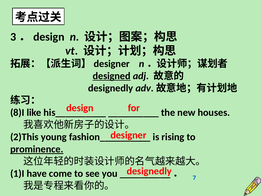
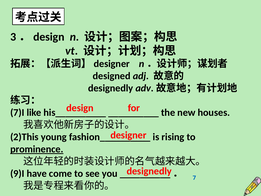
designed underline: present -> none
8)I: 8)I -> 7)I
1)I: 1)I -> 9)I
